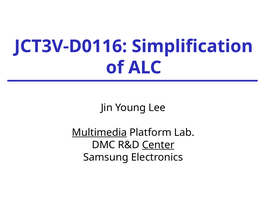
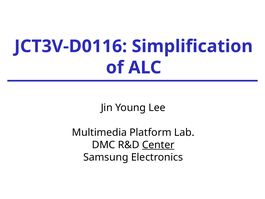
Multimedia underline: present -> none
